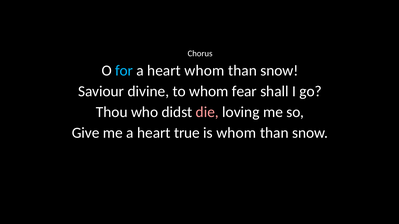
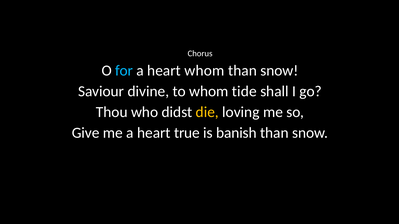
fear: fear -> tide
die colour: pink -> yellow
is whom: whom -> banish
